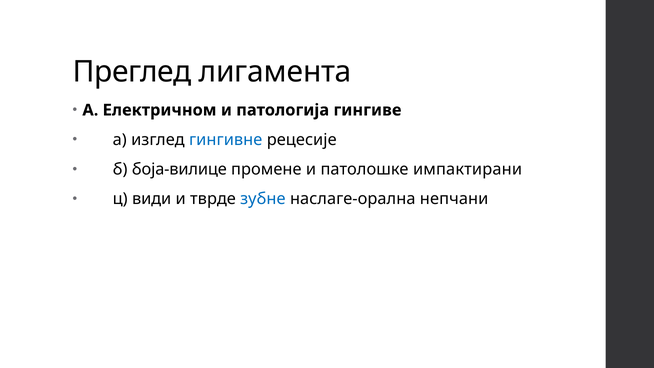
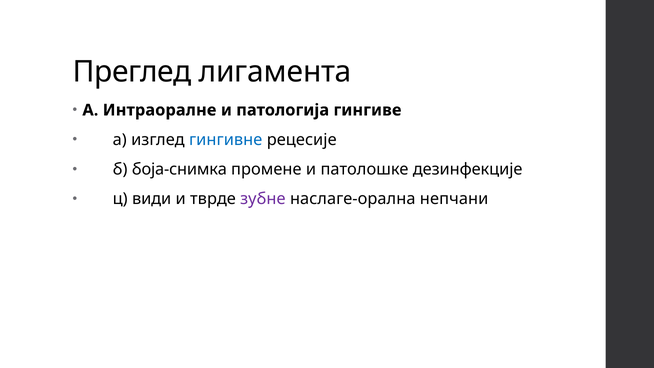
Електричном: Електричном -> Интраоралне
боја-вилице: боја-вилице -> боја-снимка
импактирани: импактирани -> дезинфекције
зубне colour: blue -> purple
